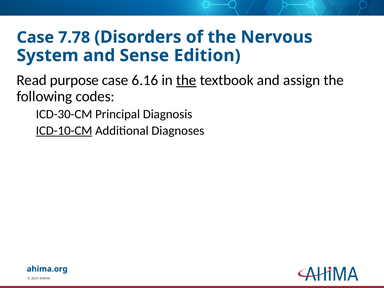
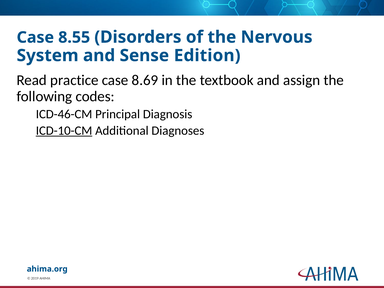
7.78: 7.78 -> 8.55
purpose: purpose -> practice
6.16: 6.16 -> 8.69
the at (186, 80) underline: present -> none
ICD-30-CM: ICD-30-CM -> ICD-46-CM
